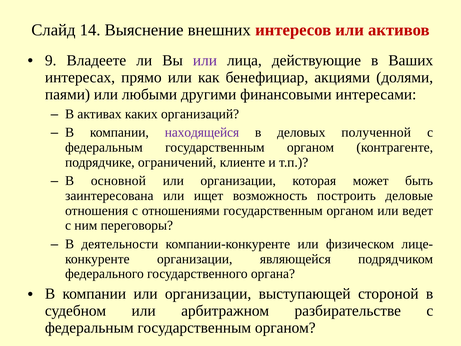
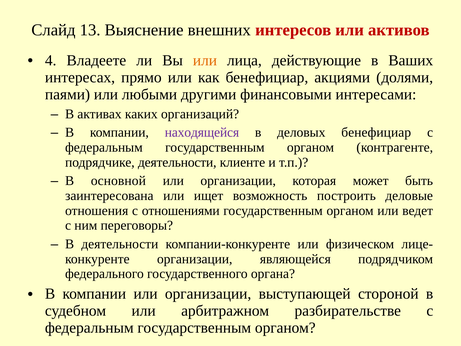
14: 14 -> 13
9: 9 -> 4
или at (205, 60) colour: purple -> orange
деловых полученной: полученной -> бенефициар
подрядчике ограничений: ограничений -> деятельности
